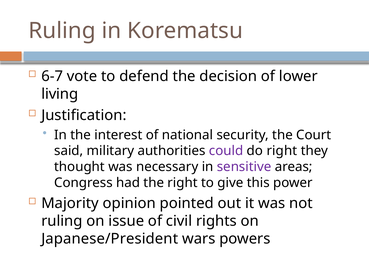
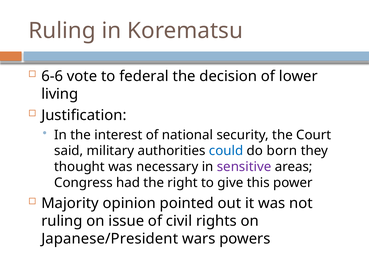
6-7: 6-7 -> 6-6
defend: defend -> federal
could colour: purple -> blue
do right: right -> born
